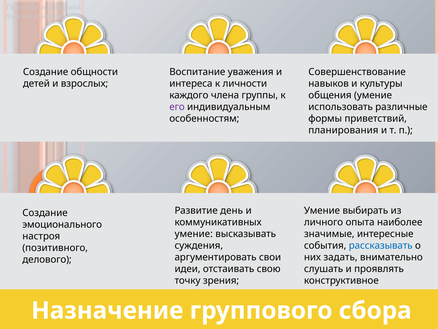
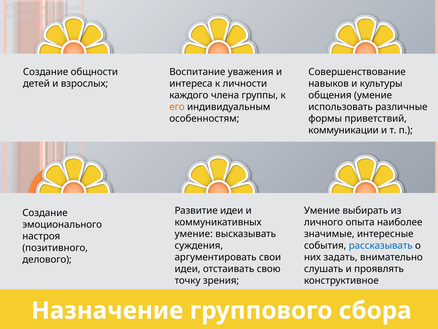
его colour: purple -> orange
планирования: планирования -> коммуникации
Развитие день: день -> идеи
